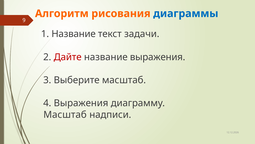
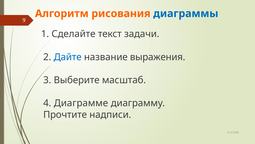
1 Название: Название -> Сделайте
Дайте colour: red -> blue
4 Выражения: Выражения -> Диаграмме
Масштаб at (65, 114): Масштаб -> Прочтите
